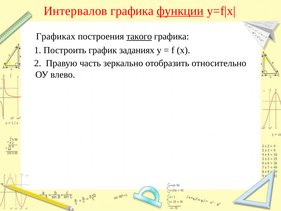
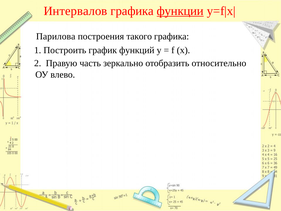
Графиках: Графиках -> Парилова
такого underline: present -> none
заданиях: заданиях -> функций
